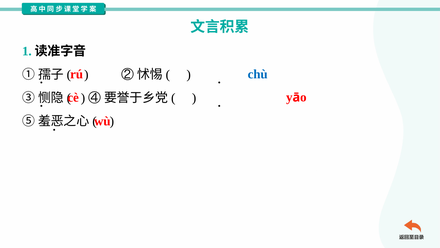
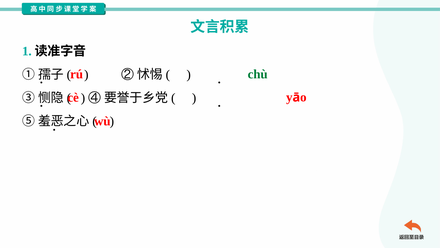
chù colour: blue -> green
